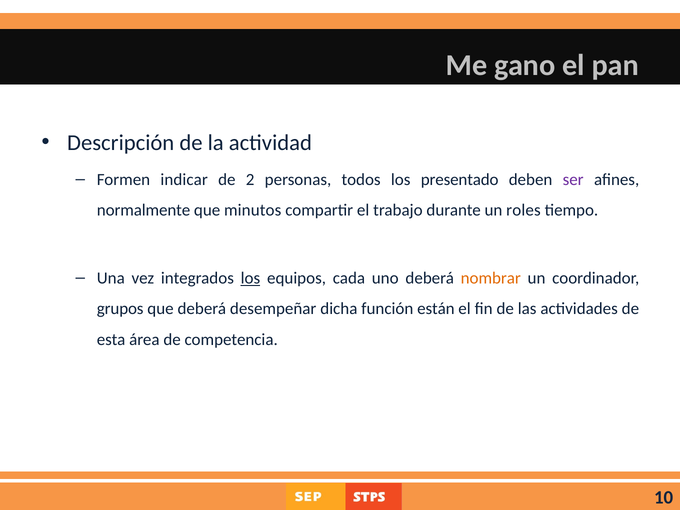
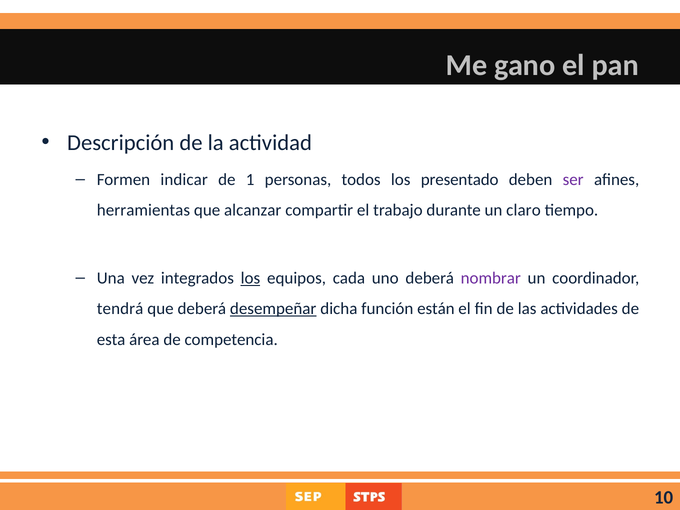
2: 2 -> 1
normalmente: normalmente -> herramientas
minutos: minutos -> alcanzar
roles: roles -> claro
nombrar colour: orange -> purple
grupos: grupos -> tendrá
desempeñar underline: none -> present
